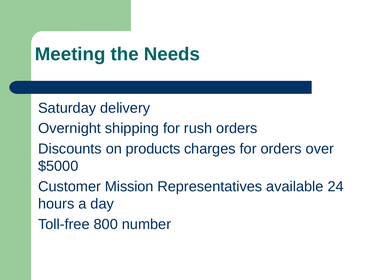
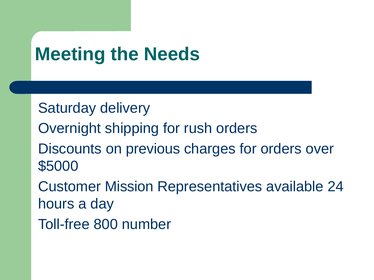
products: products -> previous
